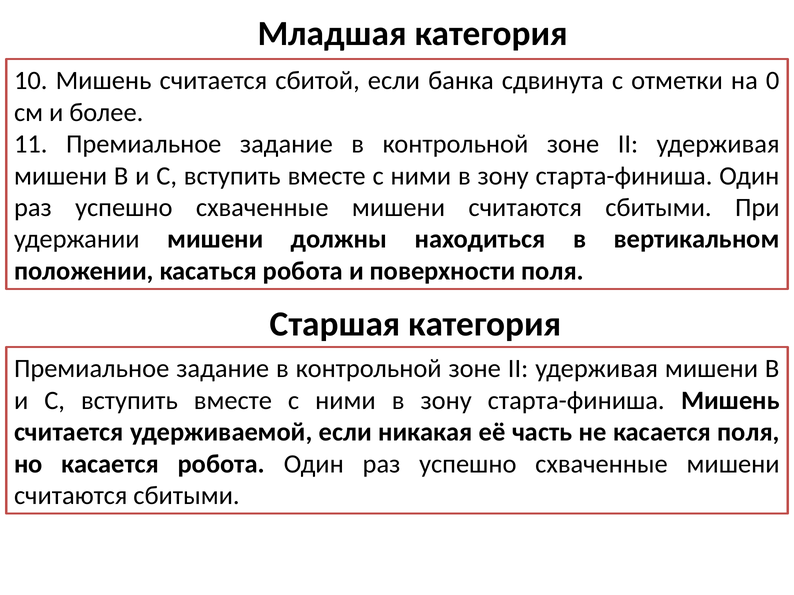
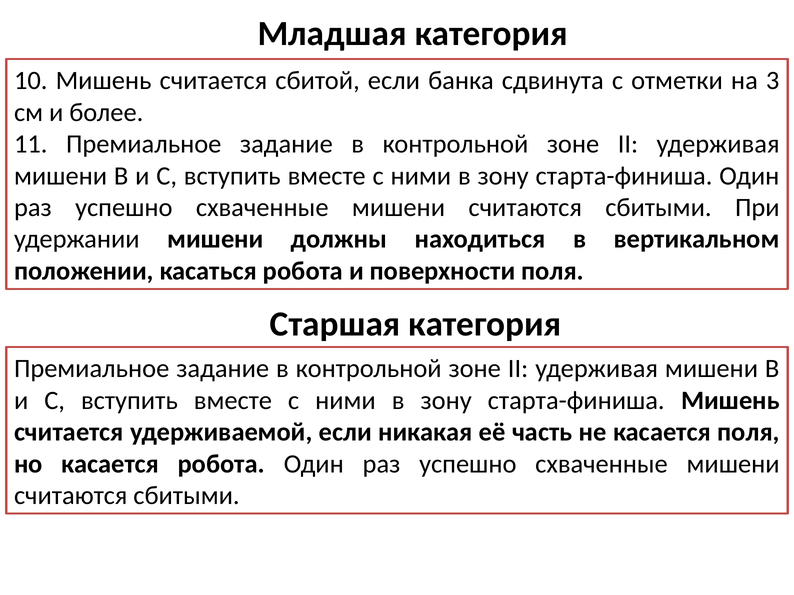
0: 0 -> 3
